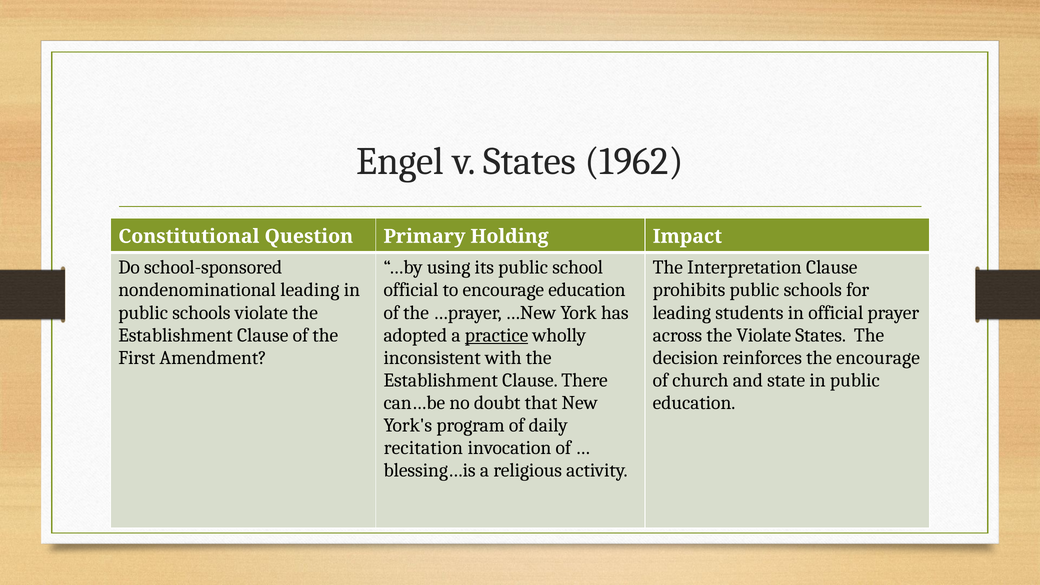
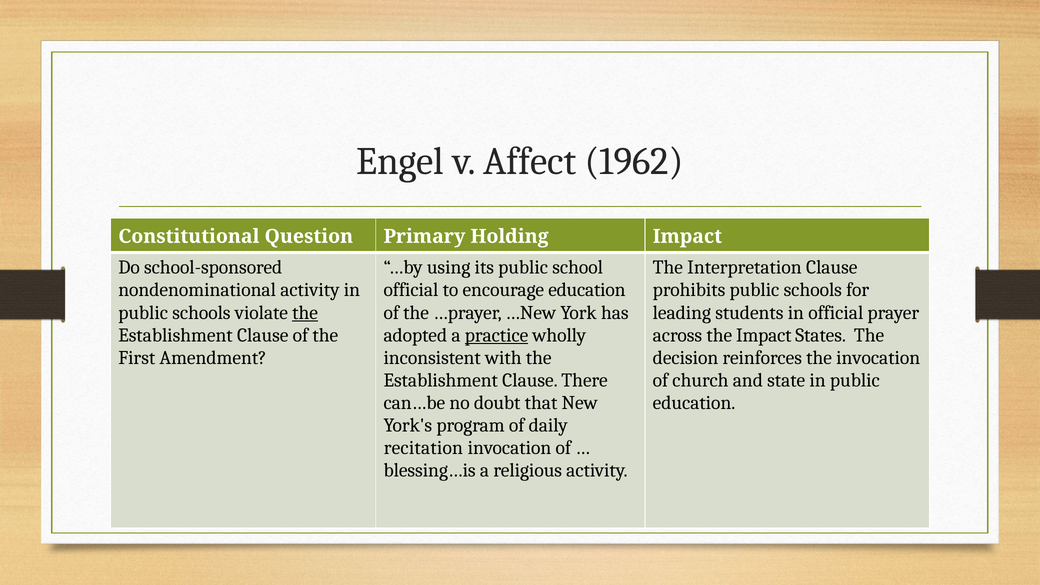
v States: States -> Affect
nondenominational leading: leading -> activity
the at (305, 313) underline: none -> present
the Violate: Violate -> Impact
the encourage: encourage -> invocation
